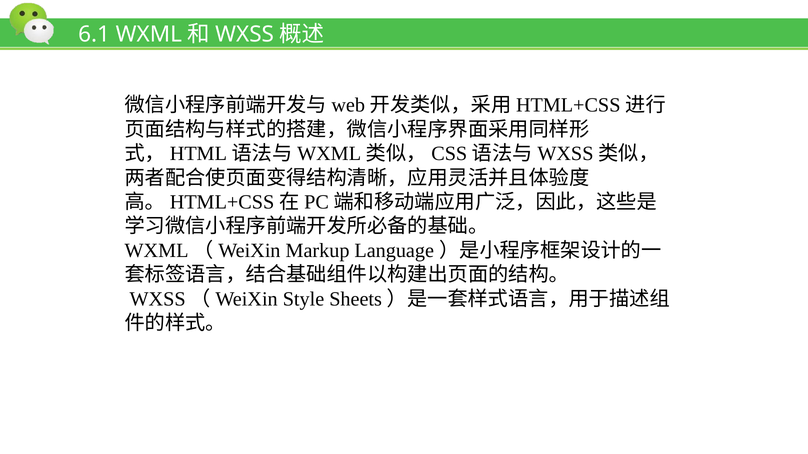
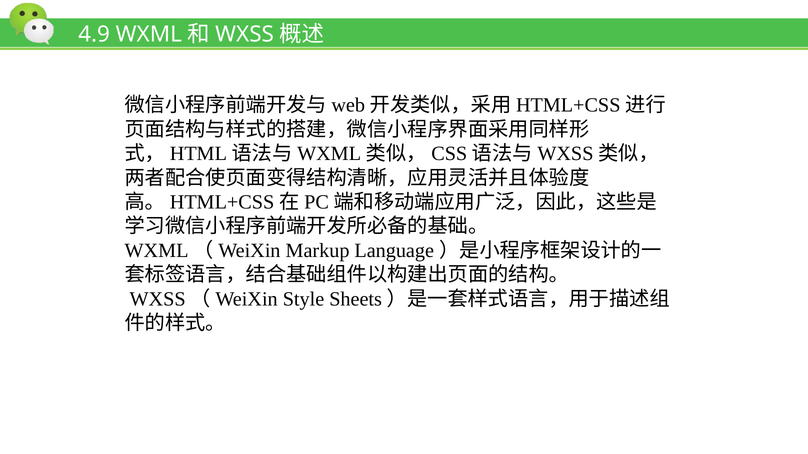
6.1: 6.1 -> 4.9
